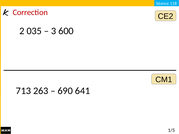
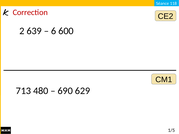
035: 035 -> 639
3: 3 -> 6
263: 263 -> 480
641: 641 -> 629
